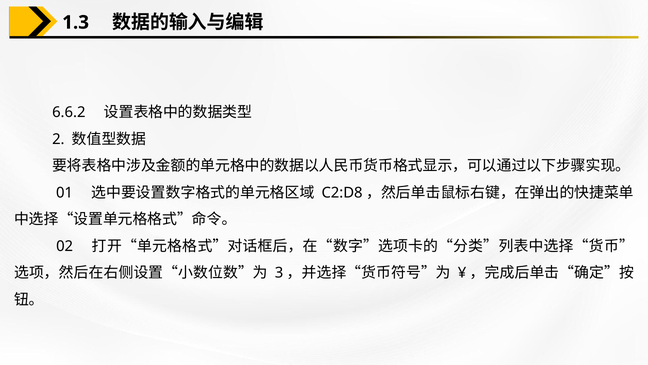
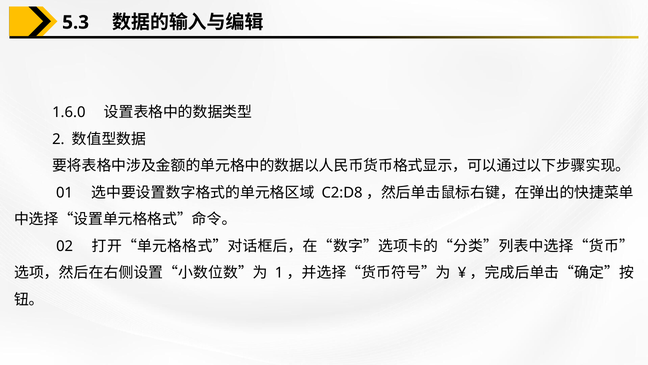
1.3: 1.3 -> 5.3
6.6.2: 6.6.2 -> 1.6.0
3: 3 -> 1
